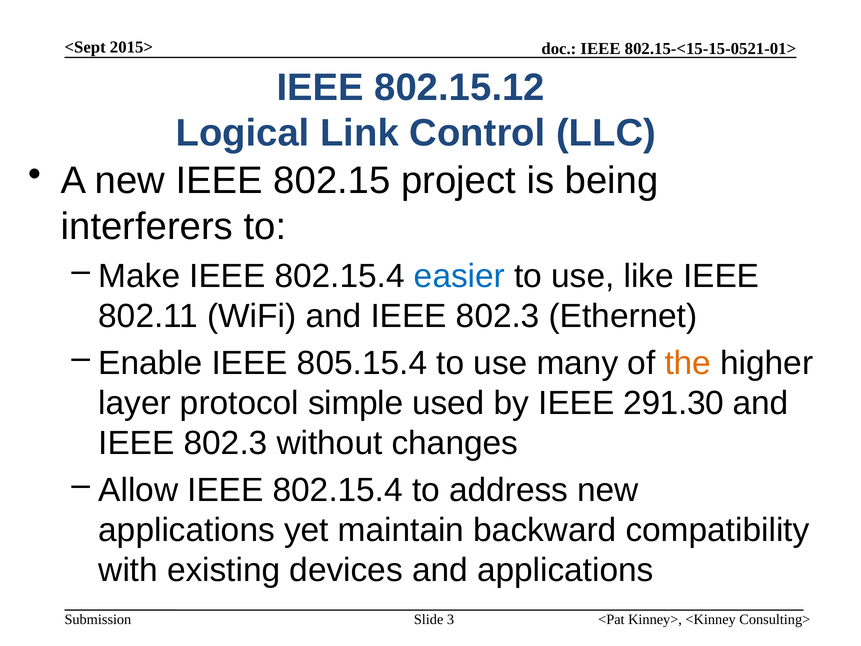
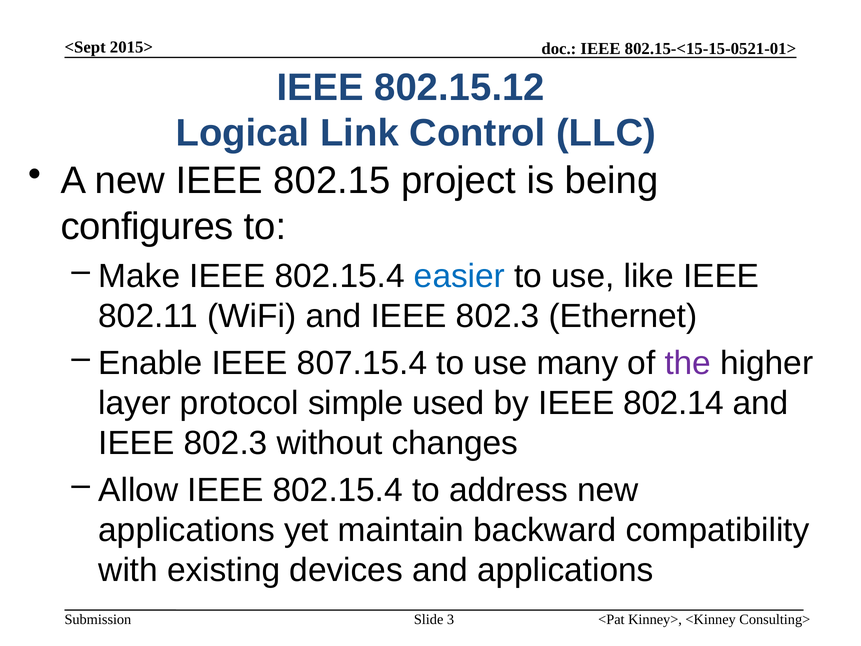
interferers: interferers -> configures
805.15.4: 805.15.4 -> 807.15.4
the colour: orange -> purple
291.30: 291.30 -> 802.14
